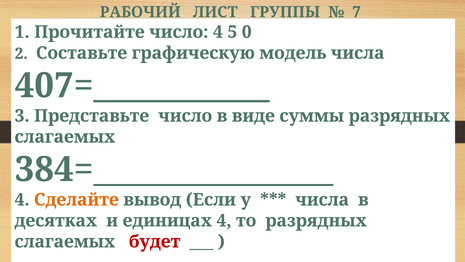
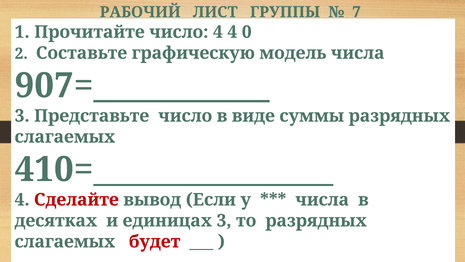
4 5: 5 -> 4
407=___________: 407=___________ -> 907=___________
384=_______________: 384=_______________ -> 410=_______________
Сделайте colour: orange -> red
единицах 4: 4 -> 3
